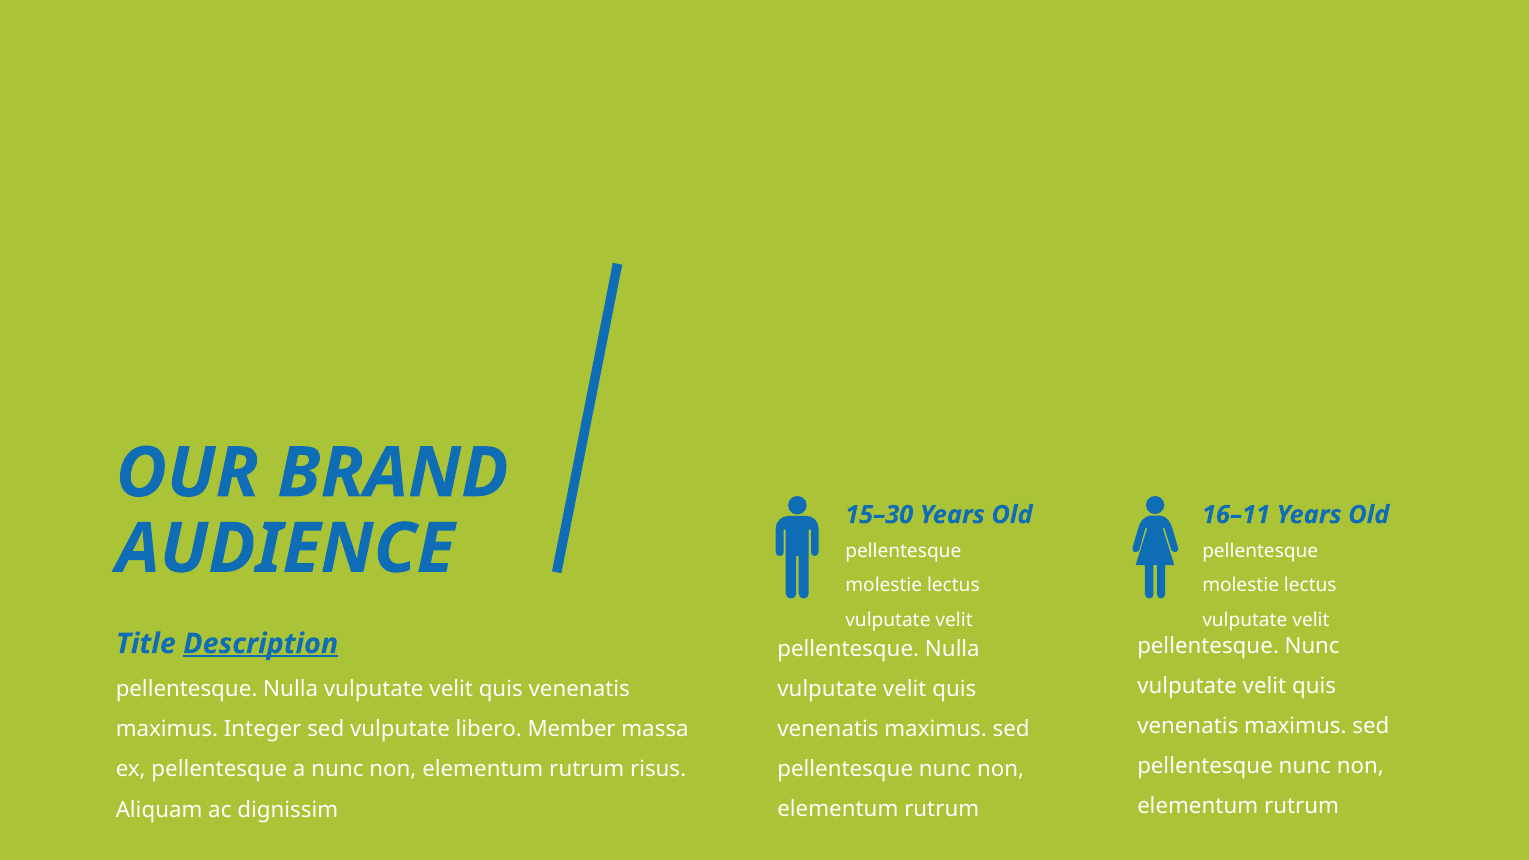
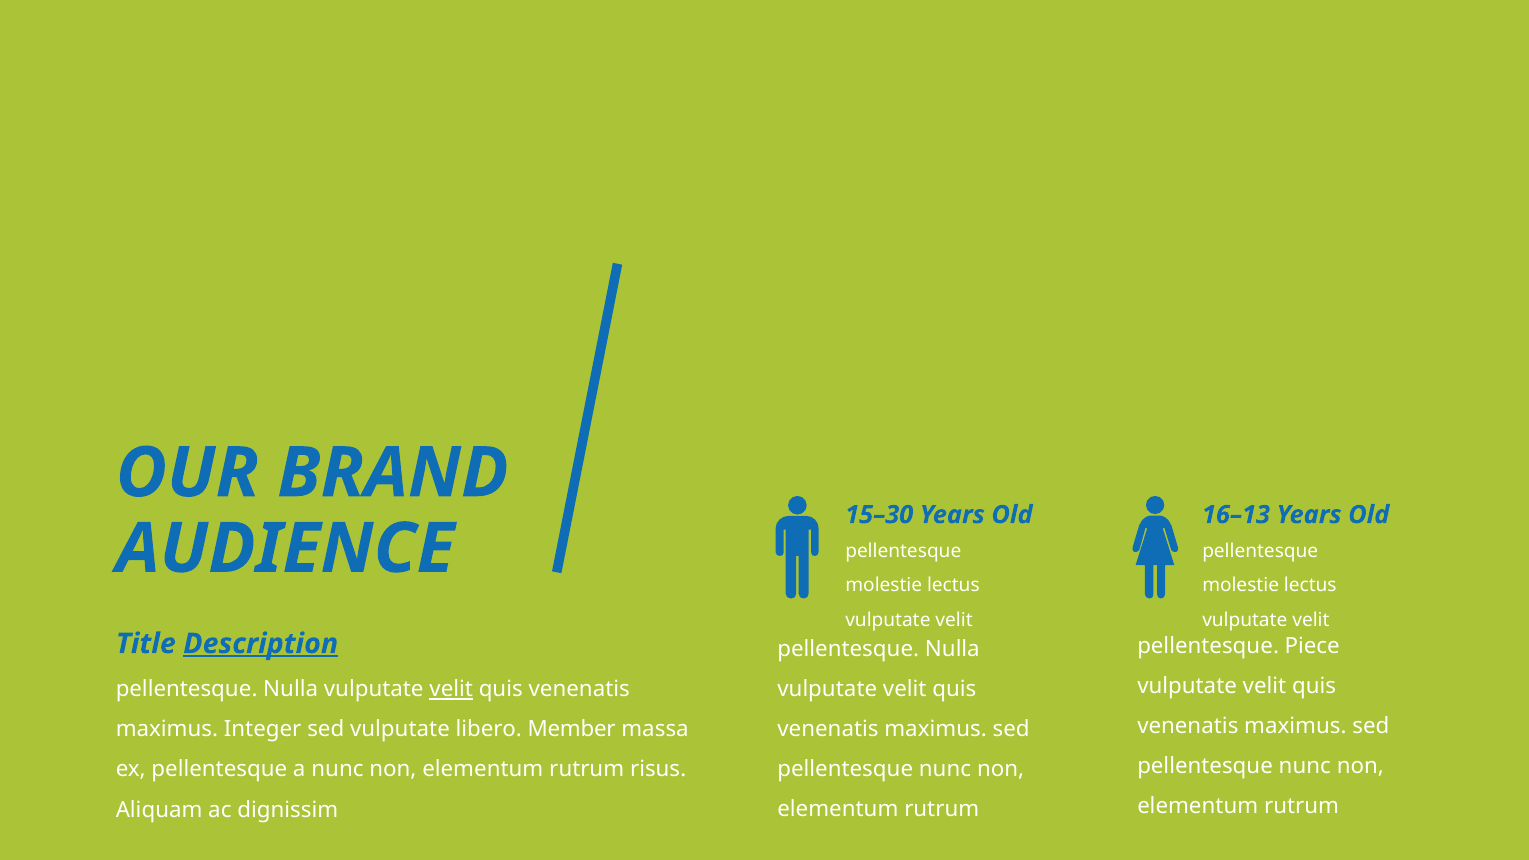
16–11: 16–11 -> 16–13
Nunc at (1312, 646): Nunc -> Piece
velit at (451, 689) underline: none -> present
